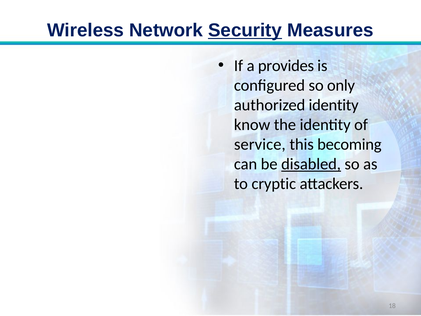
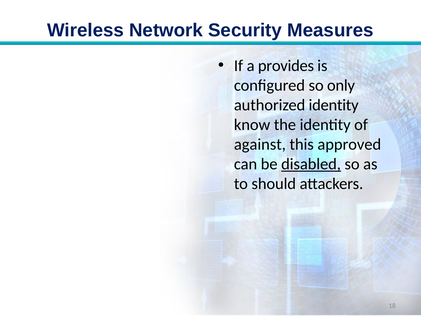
Security underline: present -> none
service: service -> against
becoming: becoming -> approved
cryptic: cryptic -> should
